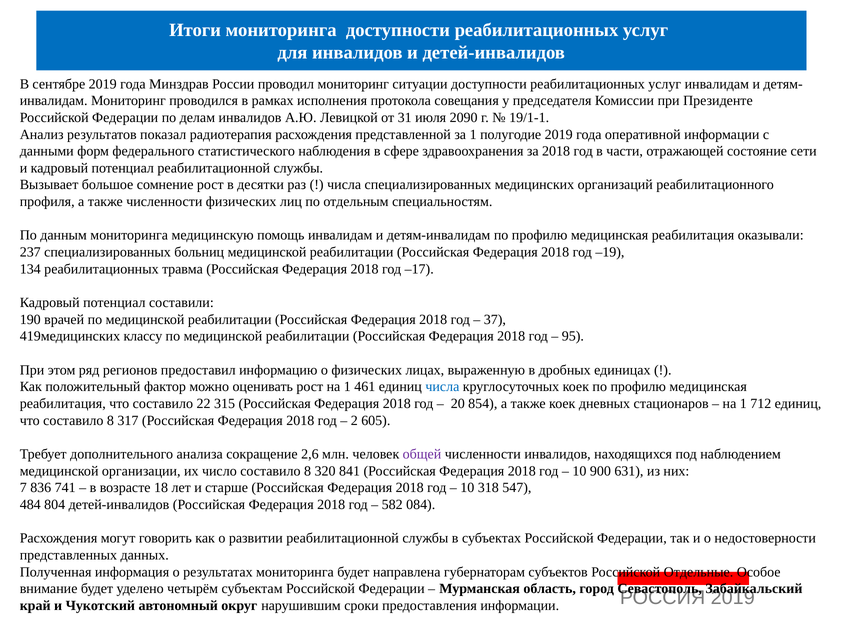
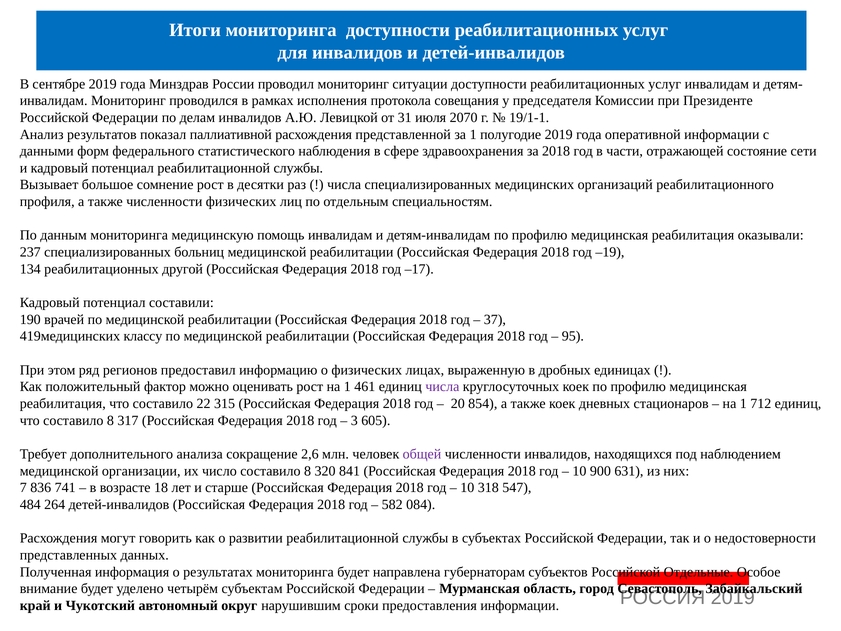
2090: 2090 -> 2070
радиотерапия: радиотерапия -> паллиативной
травма: травма -> другой
числа at (442, 387) colour: blue -> purple
2: 2 -> 3
804: 804 -> 264
